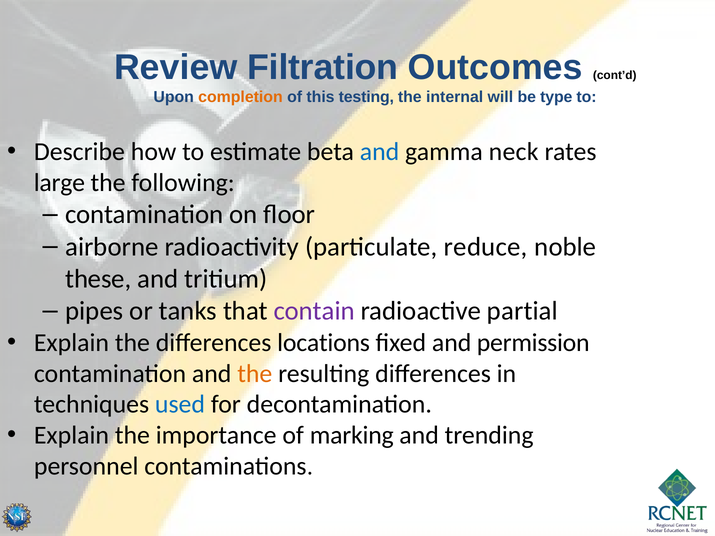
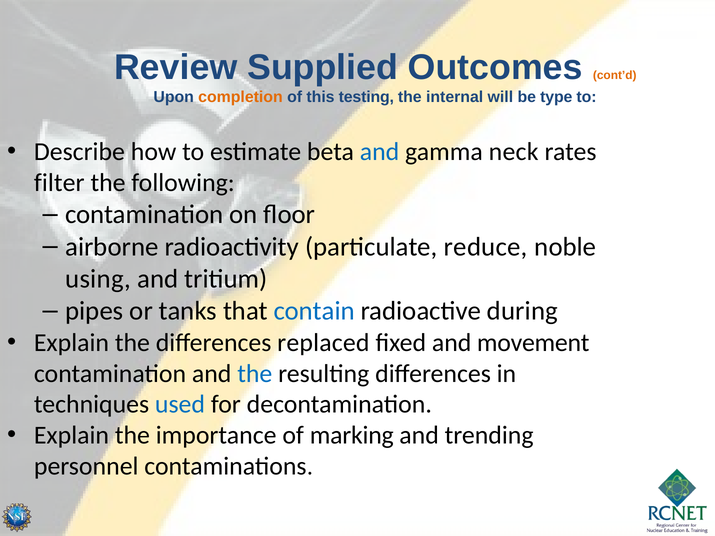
Filtration: Filtration -> Supplied
cont’d colour: black -> orange
large: large -> filter
these: these -> using
contain colour: purple -> blue
partial: partial -> during
locations: locations -> replaced
permission: permission -> movement
the at (255, 374) colour: orange -> blue
